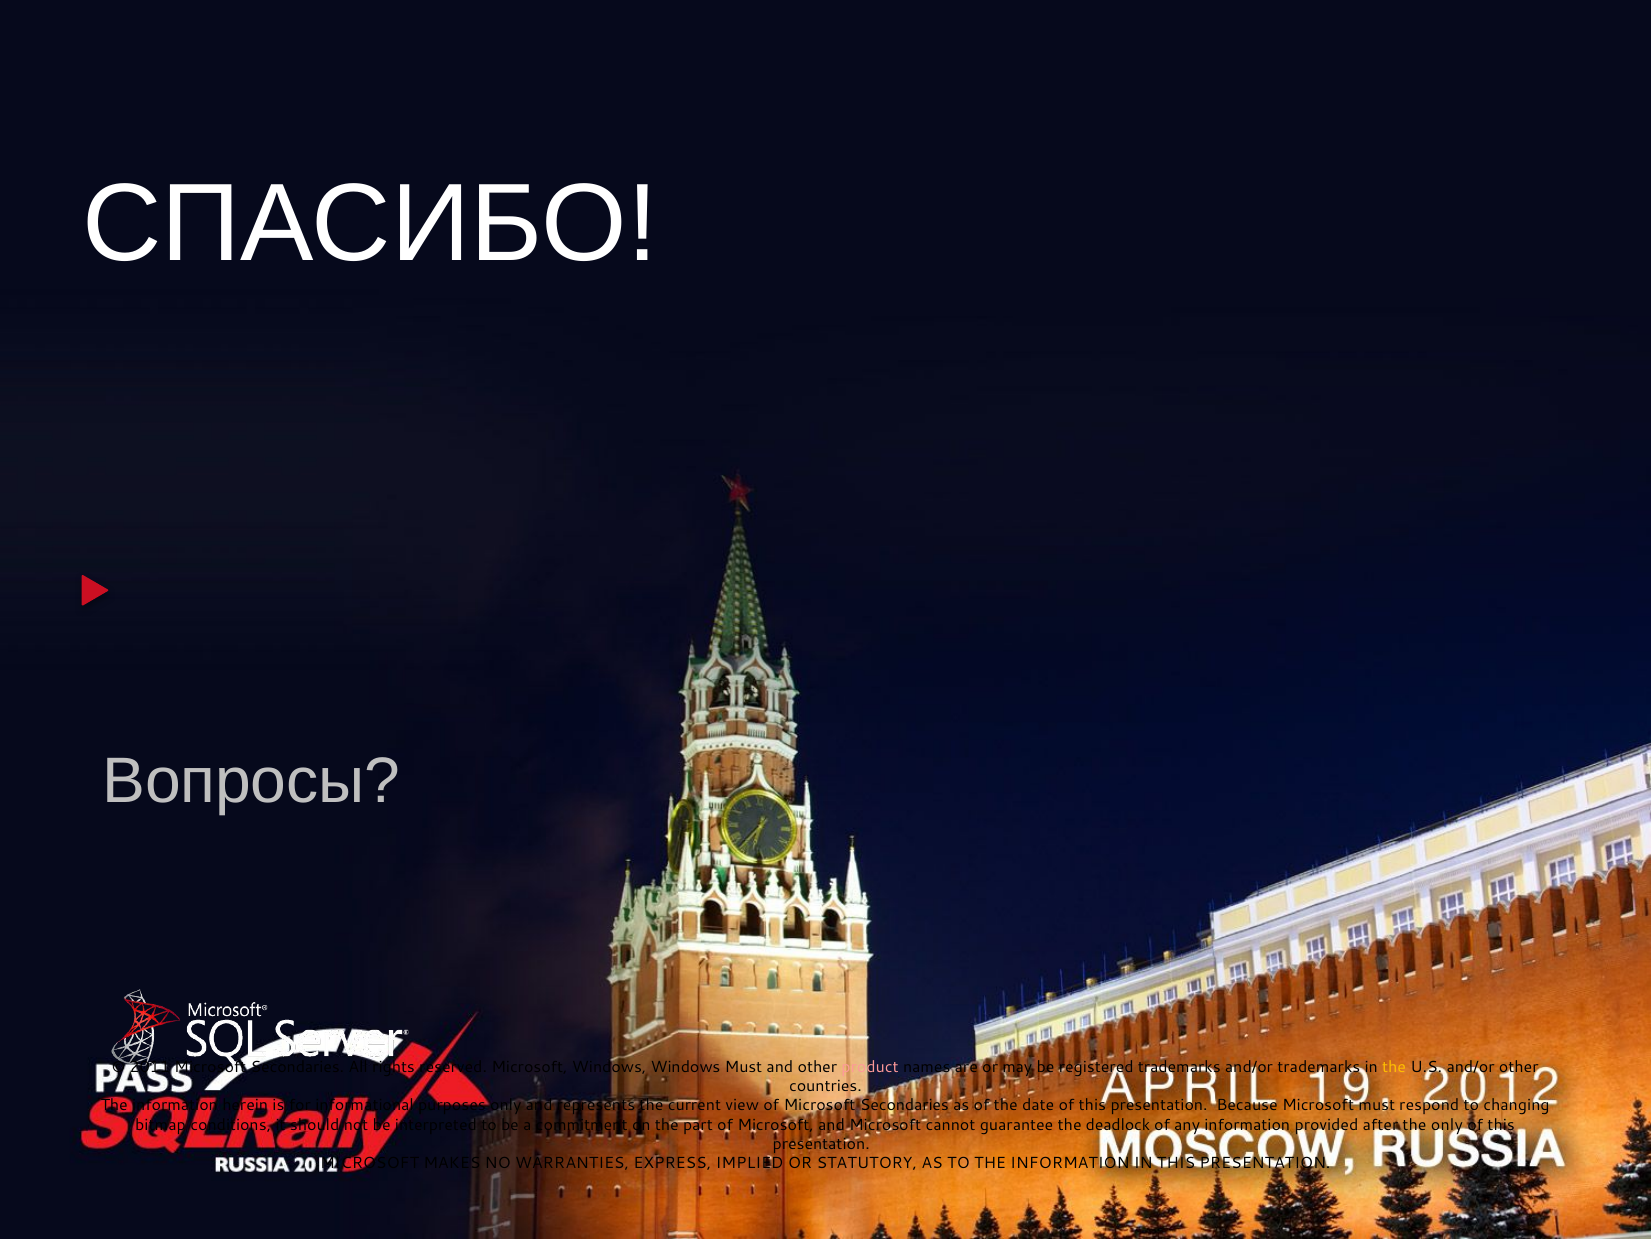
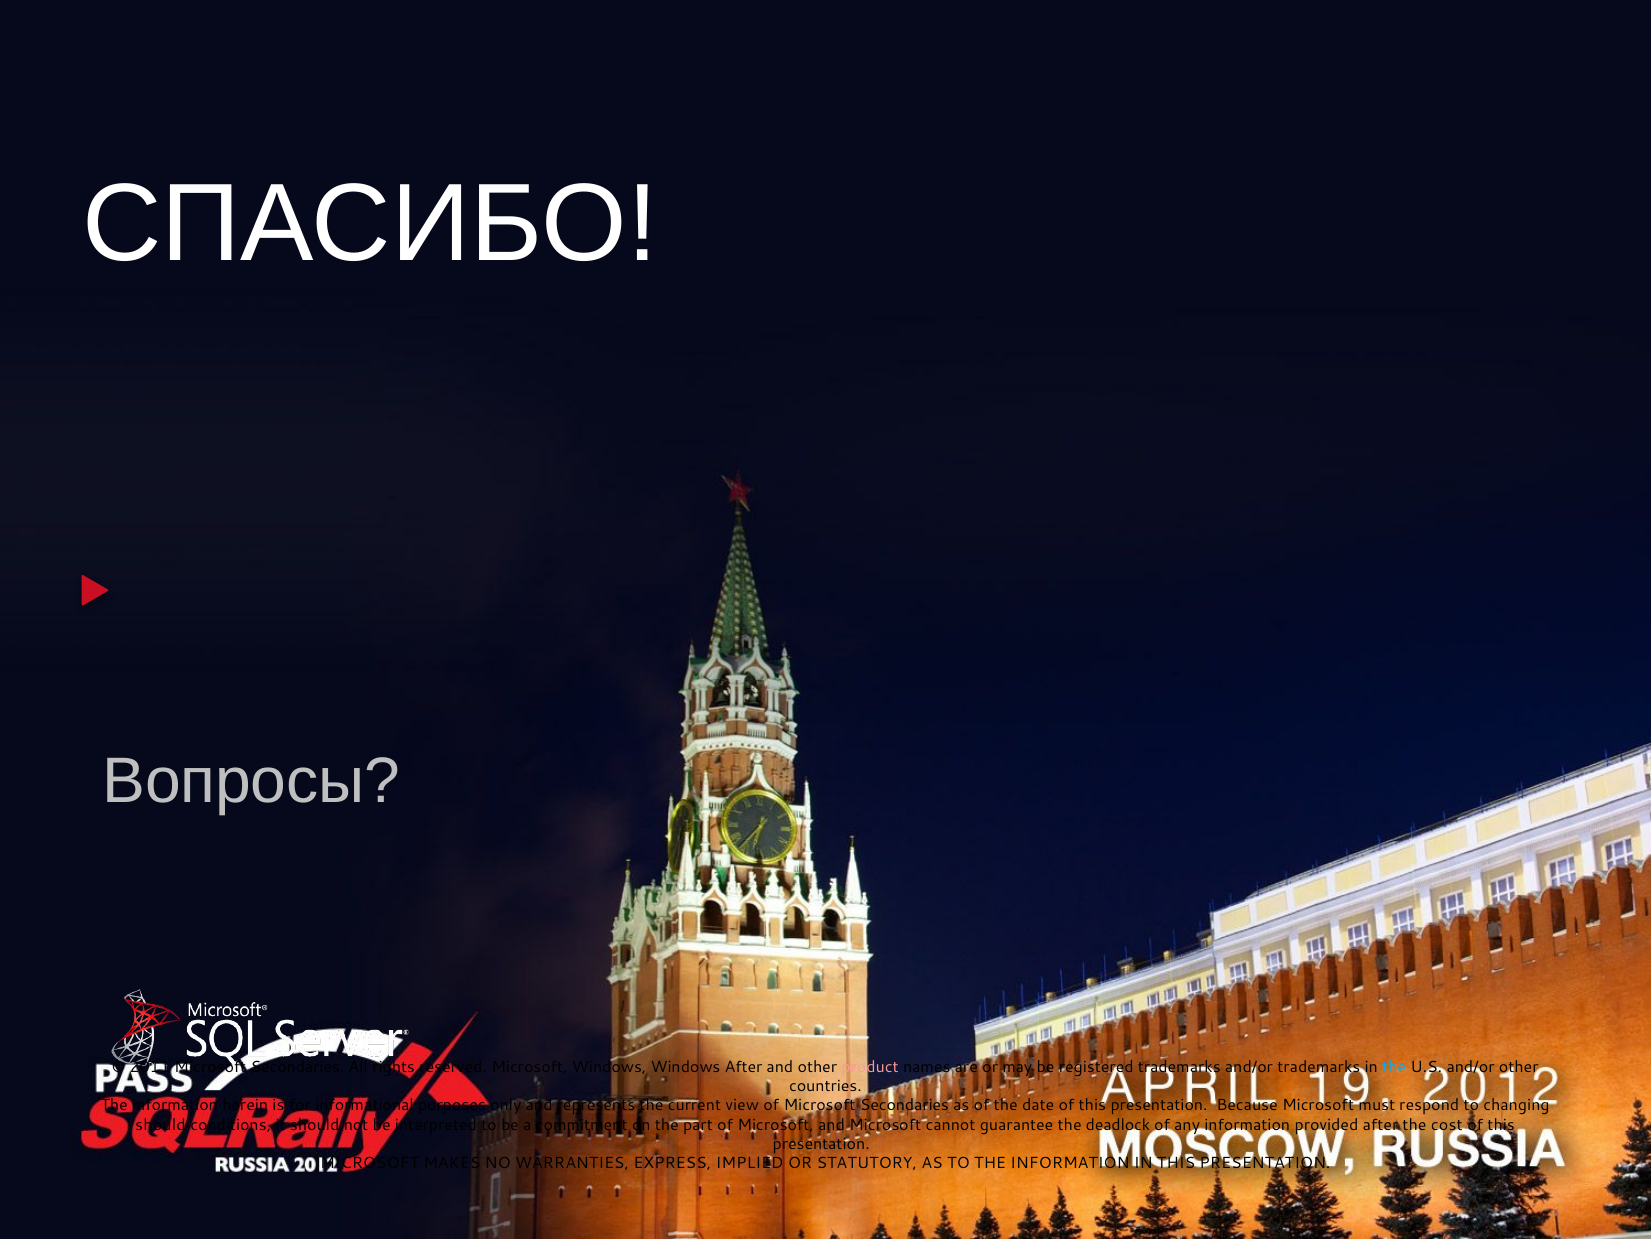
Windows Must: Must -> After
the at (1394, 1066) colour: yellow -> light blue
bitmap at (160, 1124): bitmap -> should
the only: only -> cost
